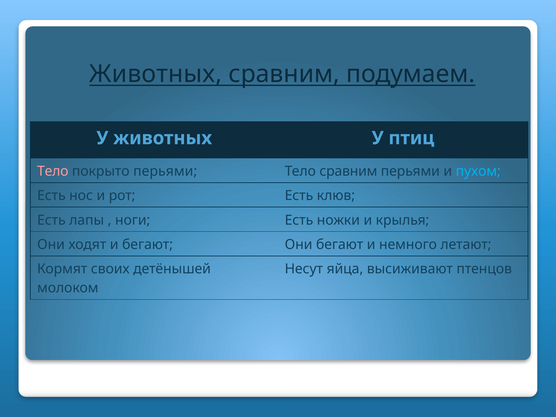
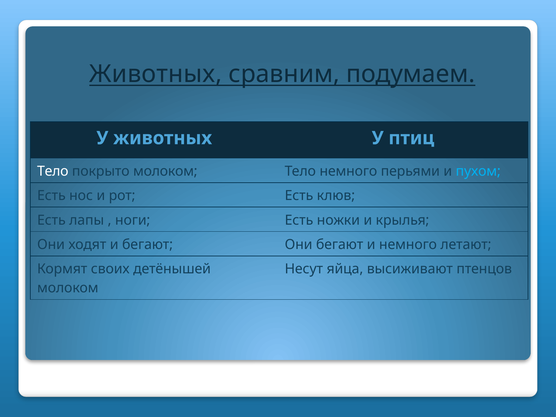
Тело at (53, 171) colour: pink -> white
покрыто перьями: перьями -> молоком
Тело сравним: сравним -> немного
